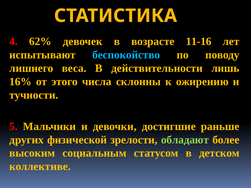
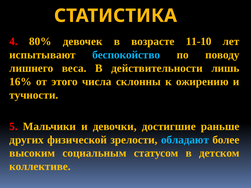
62%: 62% -> 80%
11-16: 11-16 -> 11-10
обладают colour: light green -> light blue
